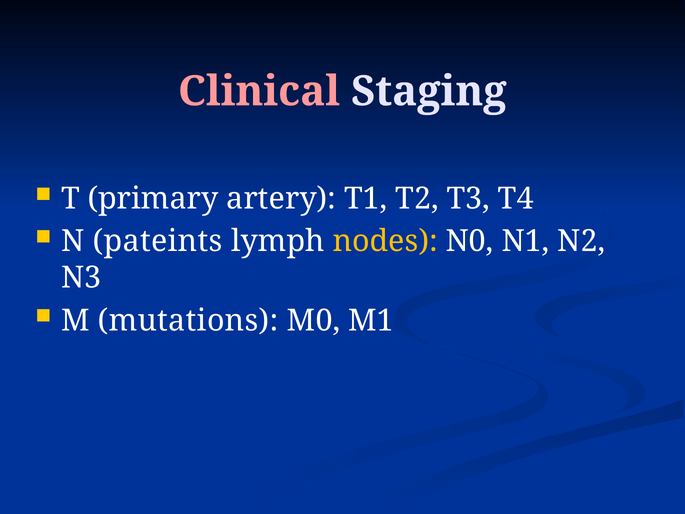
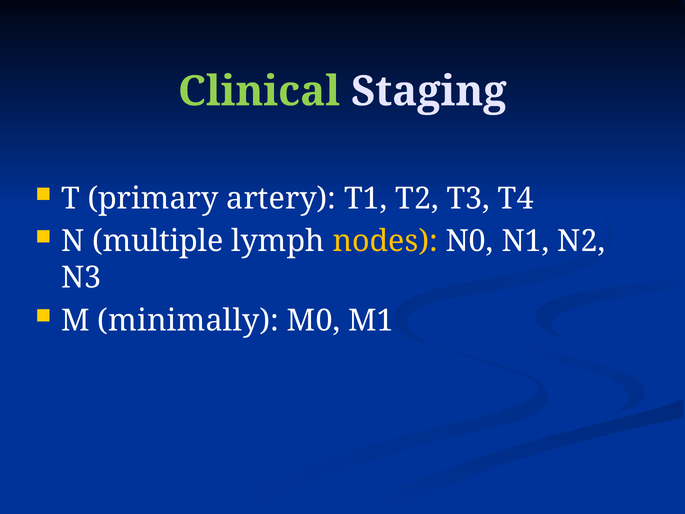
Clinical colour: pink -> light green
pateints: pateints -> multiple
mutations: mutations -> minimally
